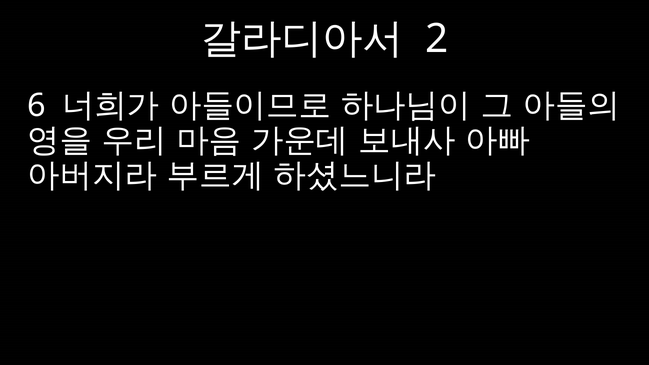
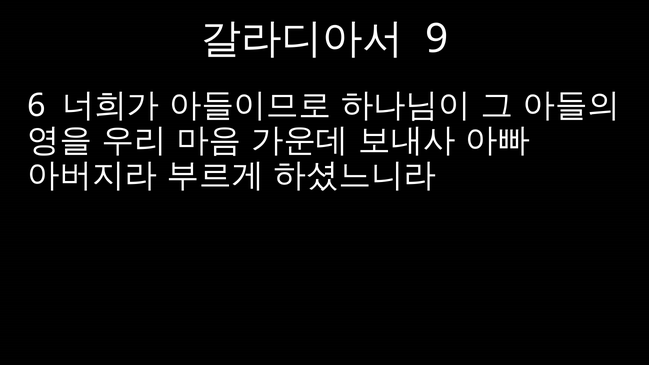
2: 2 -> 9
